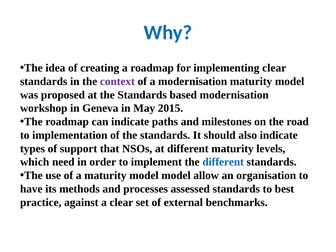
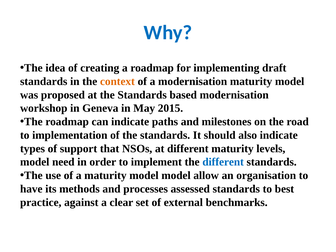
implementing clear: clear -> draft
context colour: purple -> orange
which at (35, 162): which -> model
